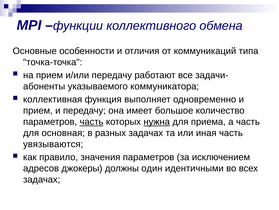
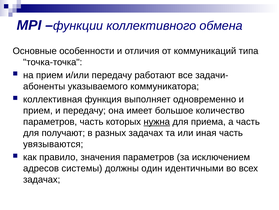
часть at (92, 121) underline: present -> none
основная: основная -> получают
джокеры: джокеры -> системы
